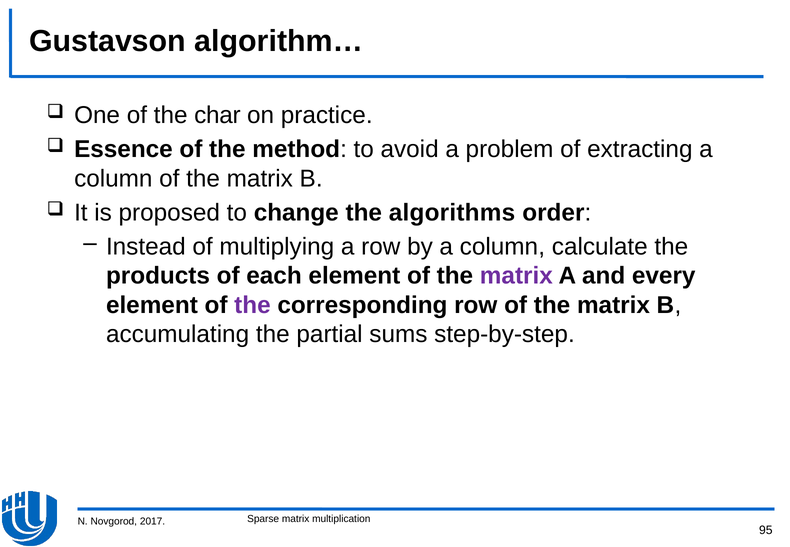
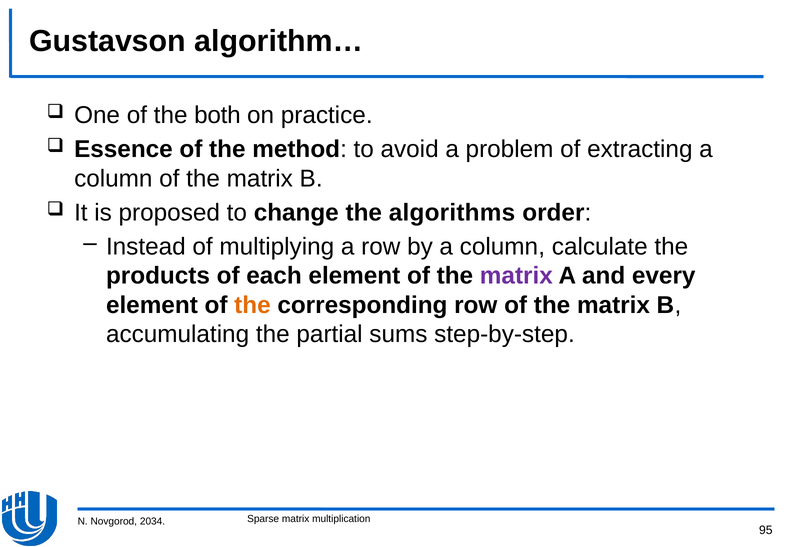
char: char -> both
the at (252, 305) colour: purple -> orange
2017: 2017 -> 2034
